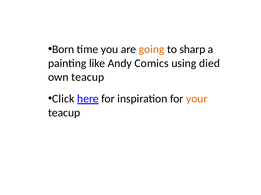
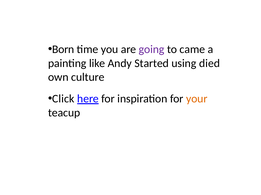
going colour: orange -> purple
sharp: sharp -> came
Comics: Comics -> Started
own teacup: teacup -> culture
